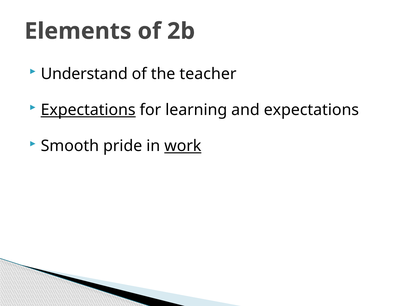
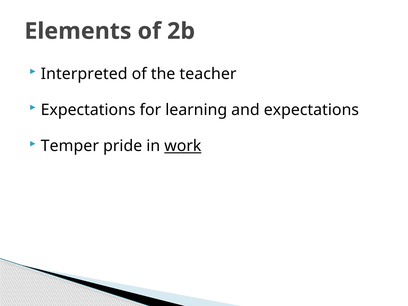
Understand: Understand -> Interpreted
Expectations at (88, 110) underline: present -> none
Smooth: Smooth -> Temper
